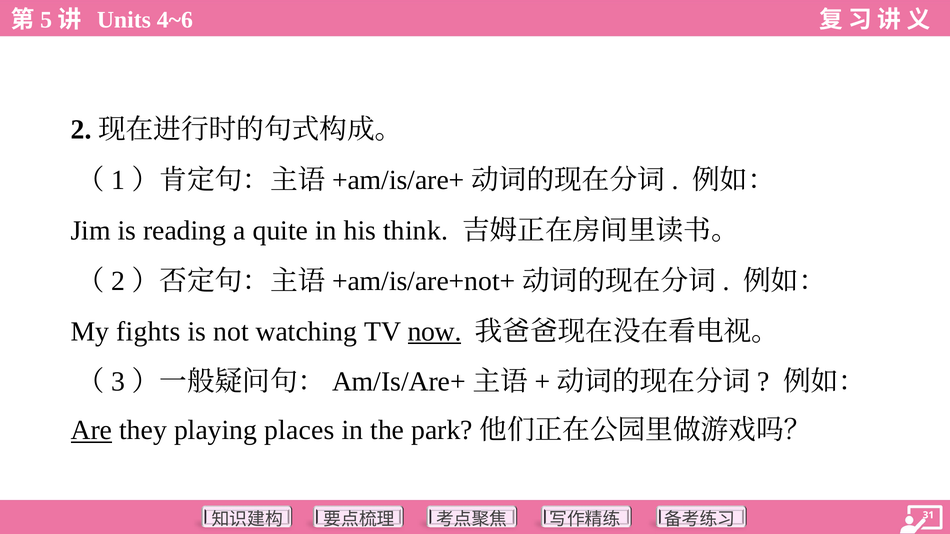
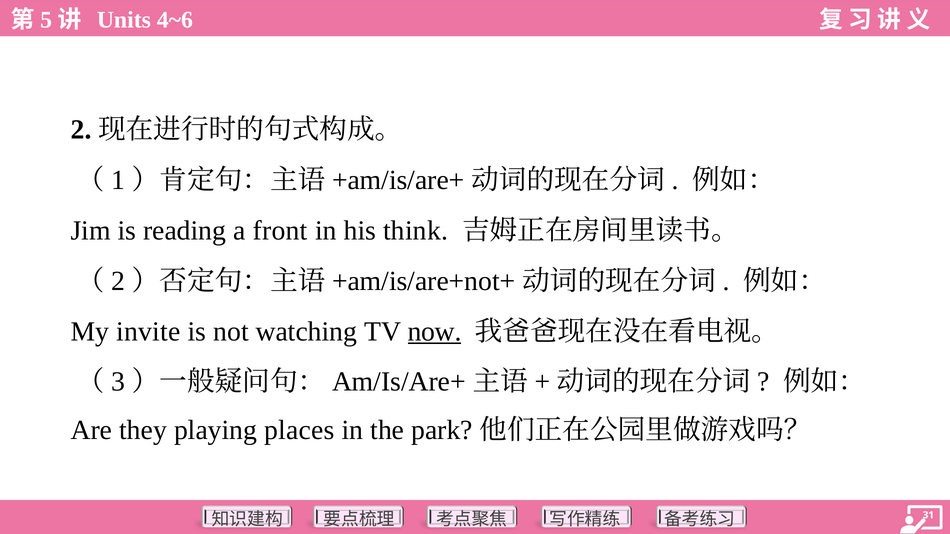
quite: quite -> front
fights: fights -> invite
Are underline: present -> none
